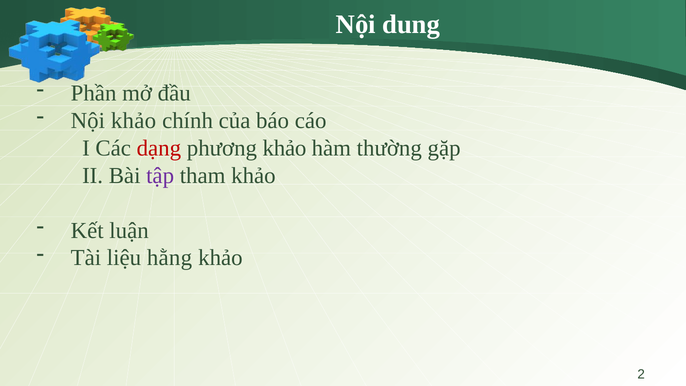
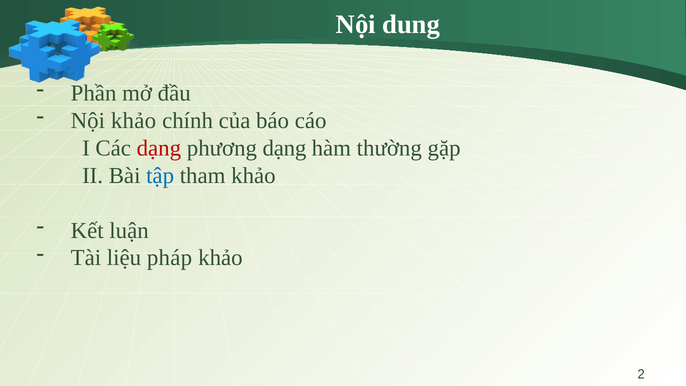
phương khảo: khảo -> dạng
tập colour: purple -> blue
hằng: hằng -> pháp
